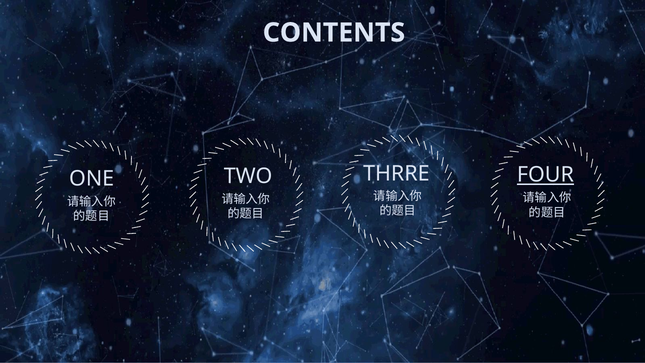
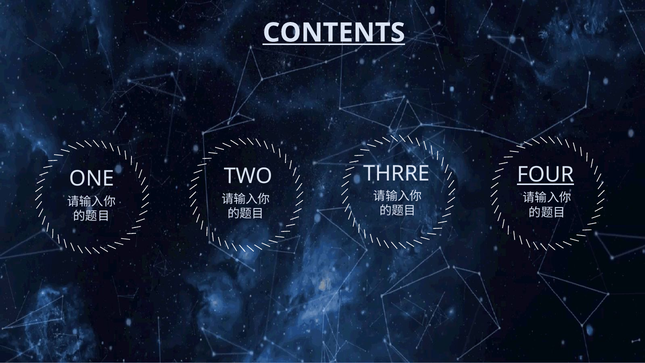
CONTENTS underline: none -> present
